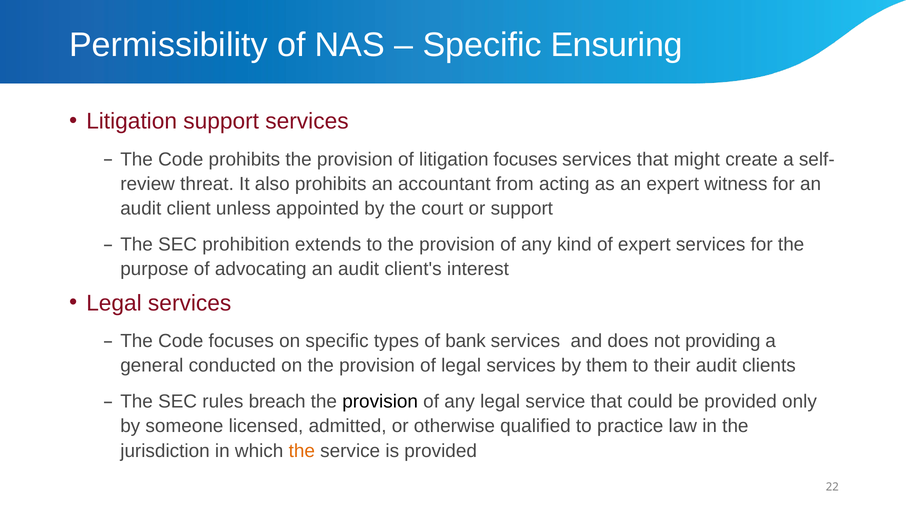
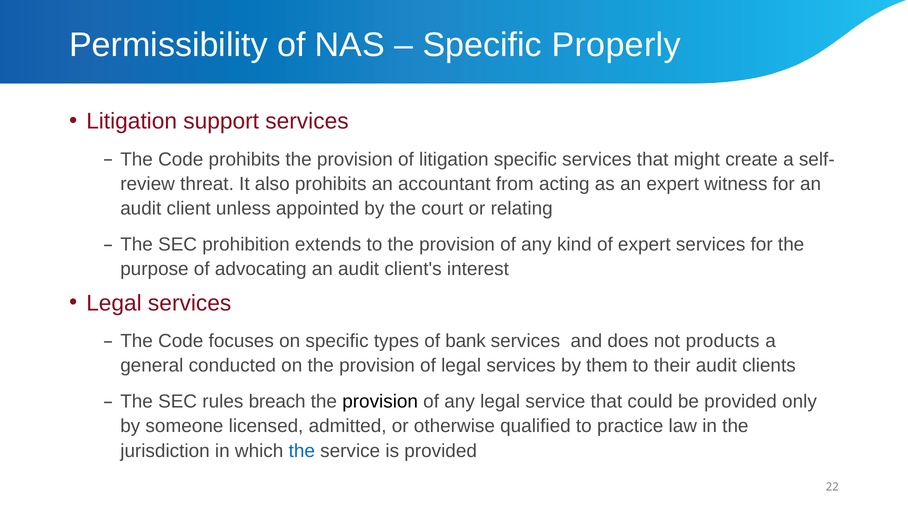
Ensuring: Ensuring -> Properly
litigation focuses: focuses -> specific
or support: support -> relating
providing: providing -> products
the at (302, 451) colour: orange -> blue
